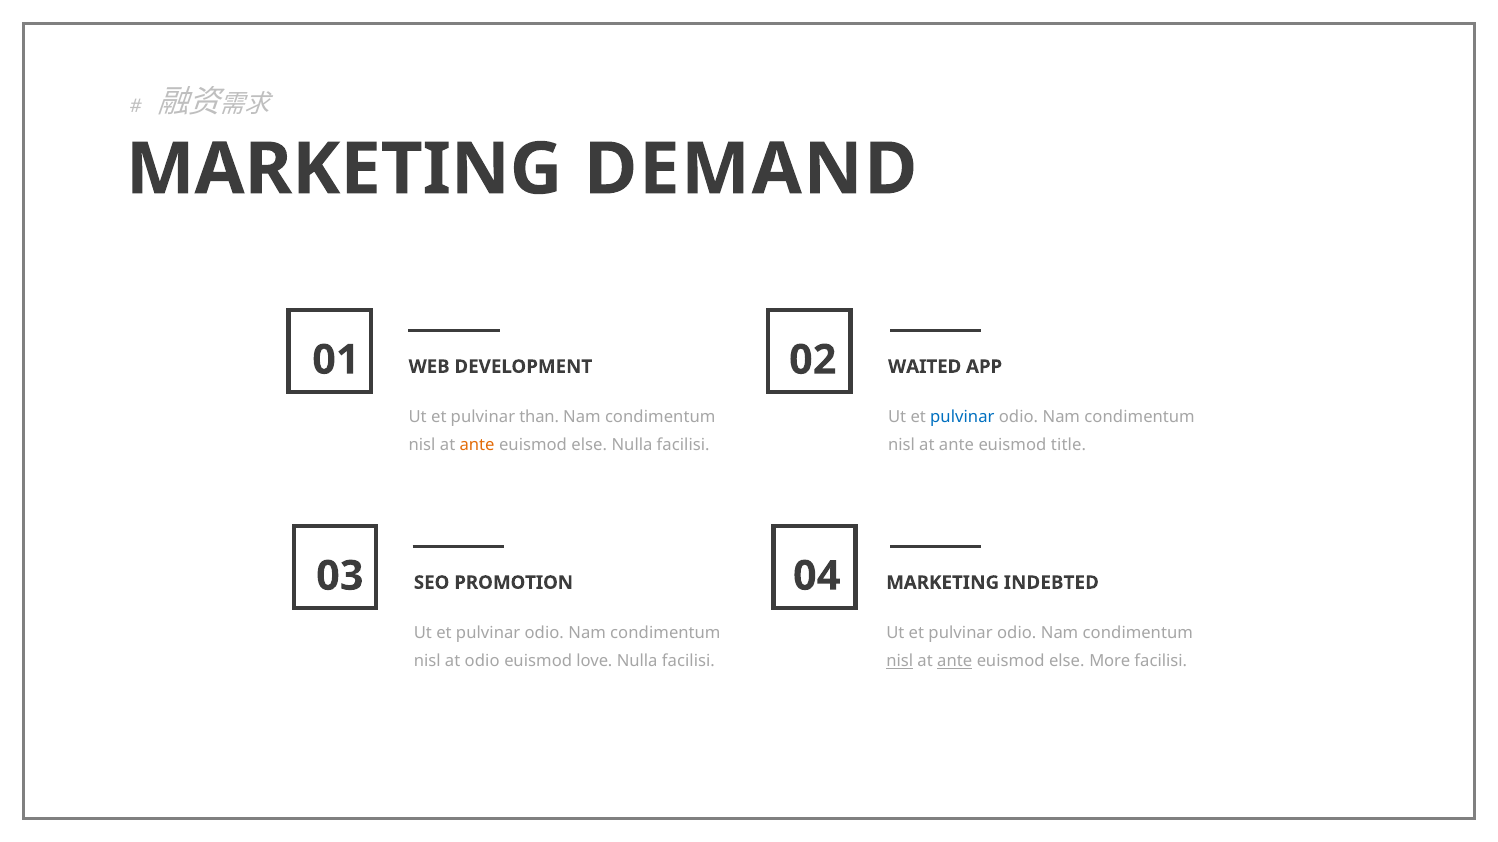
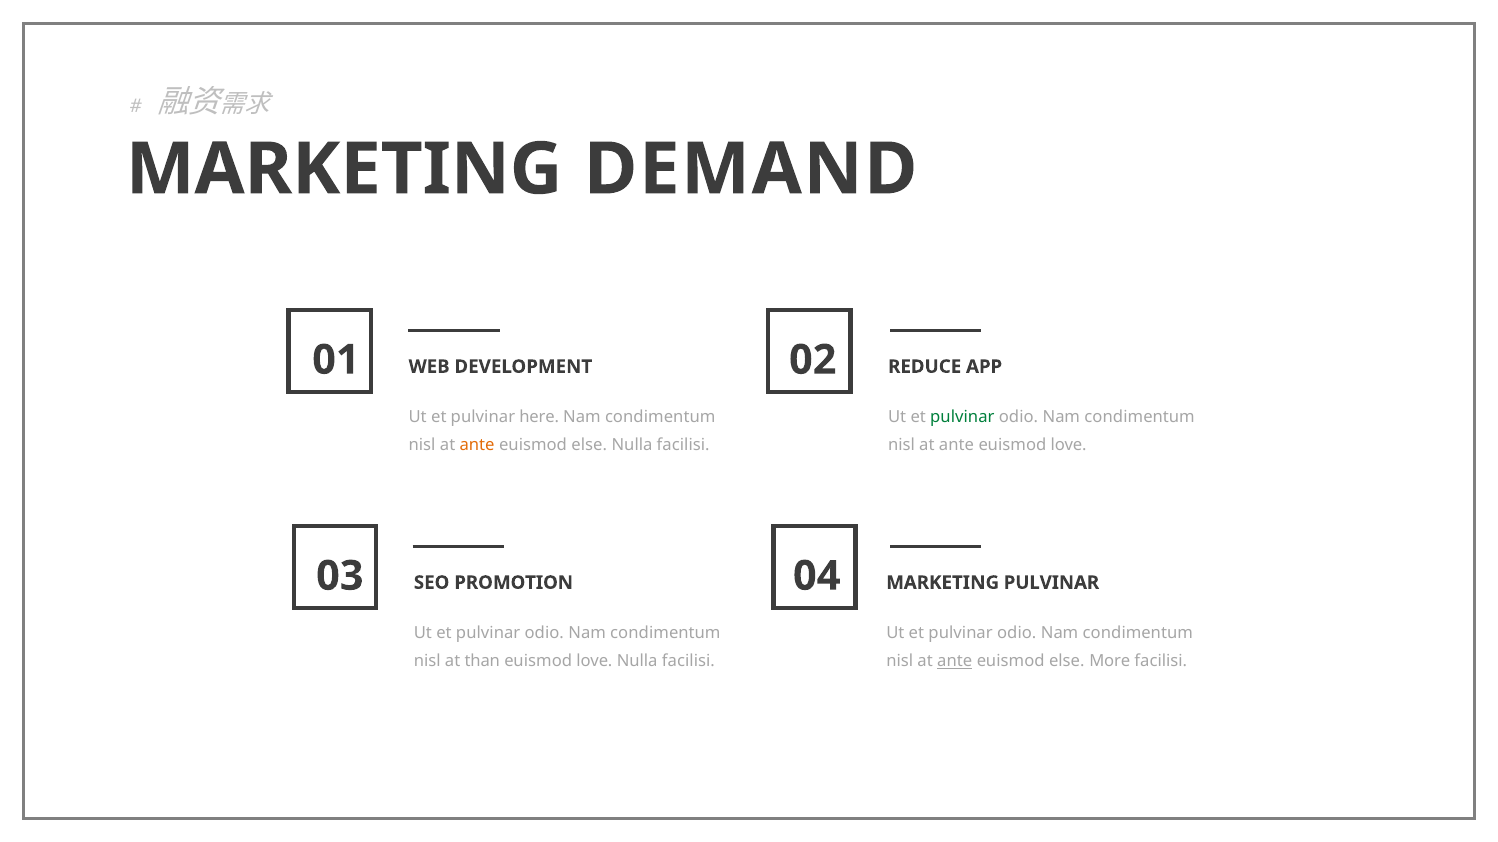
WAITED: WAITED -> REDUCE
than: than -> here
pulvinar at (962, 417) colour: blue -> green
ante euismod title: title -> love
MARKETING INDEBTED: INDEBTED -> PULVINAR
at odio: odio -> than
nisl at (900, 661) underline: present -> none
